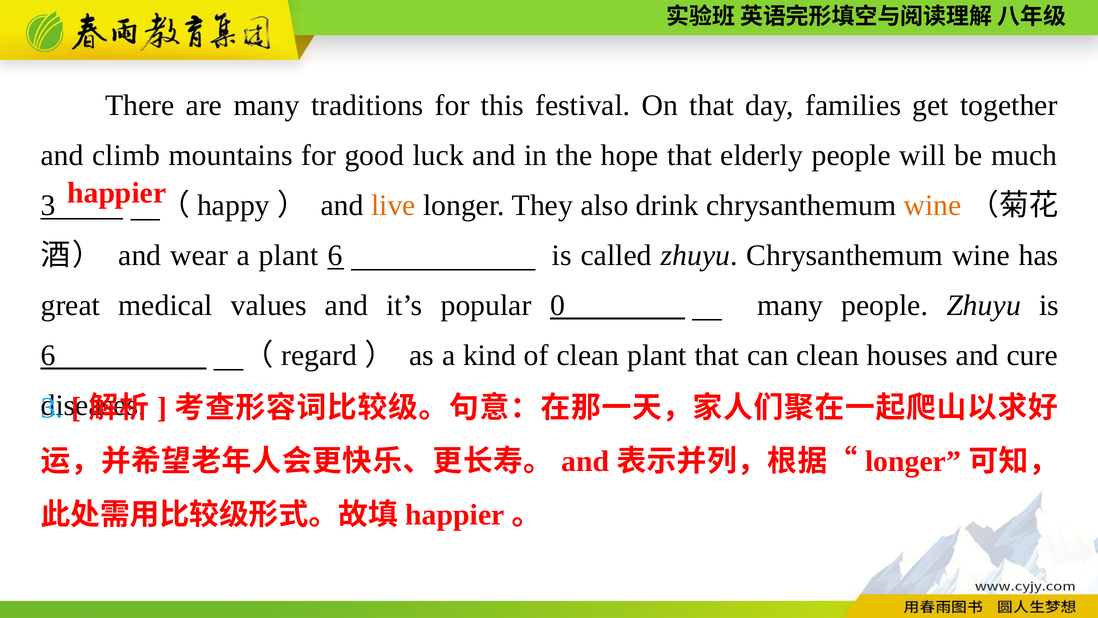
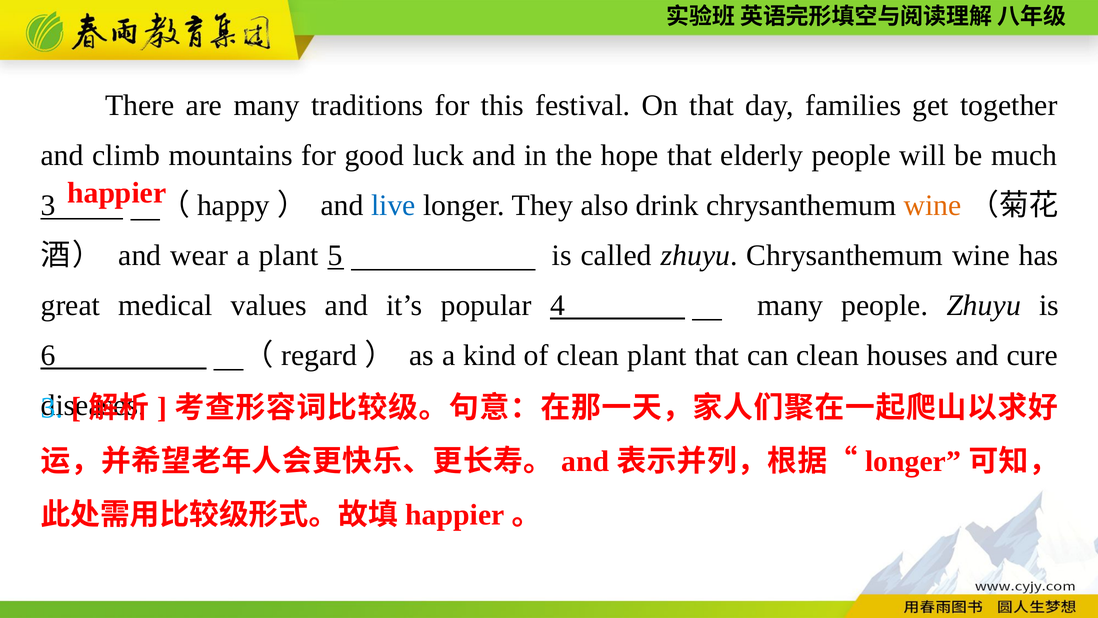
live colour: orange -> blue
plant 6: 6 -> 5
0: 0 -> 4
